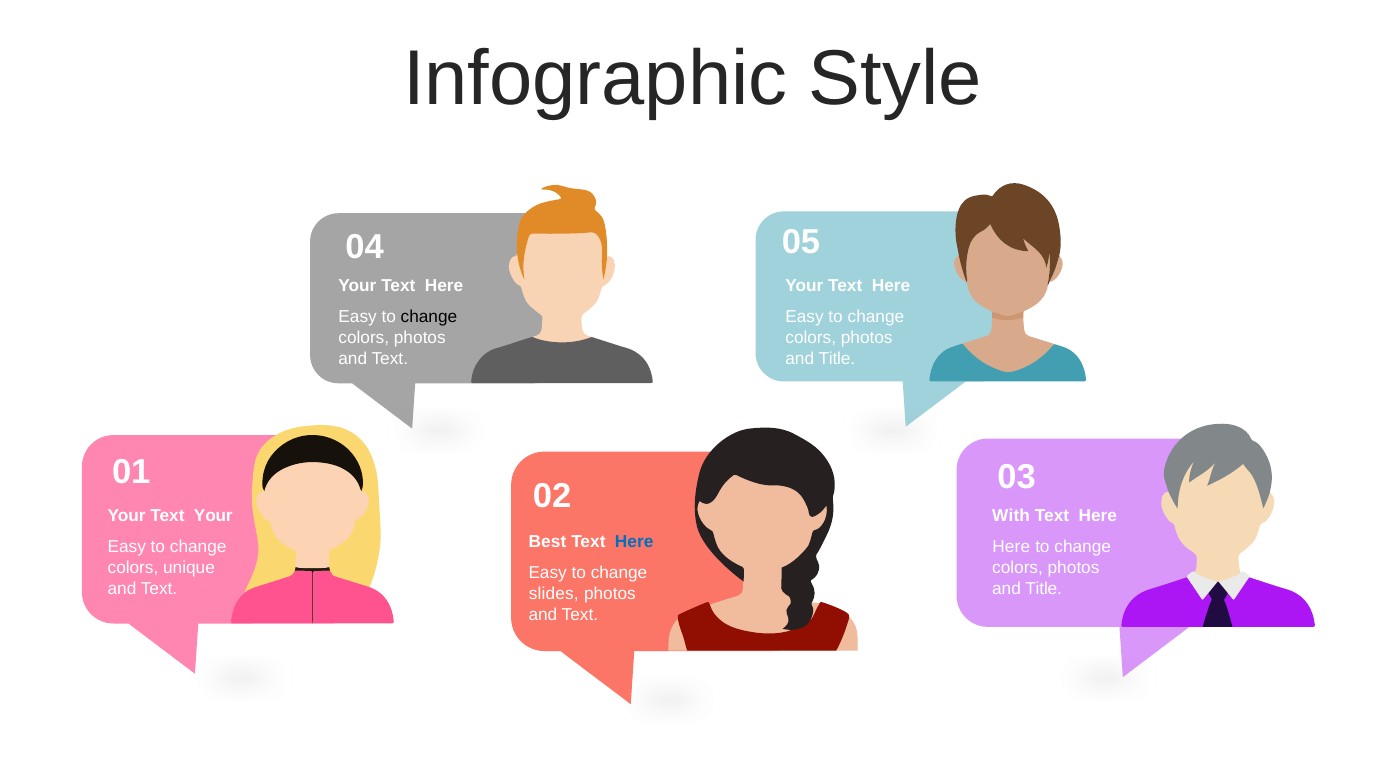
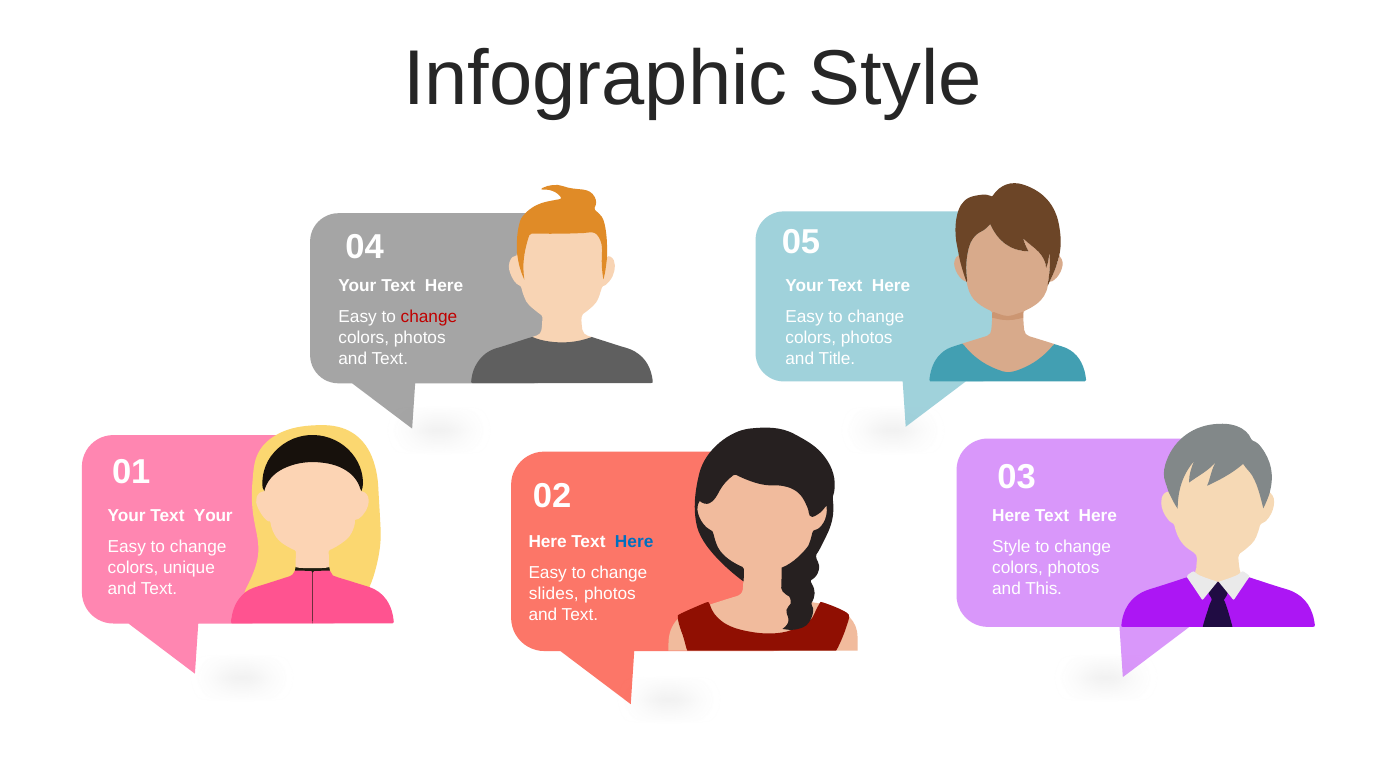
change at (429, 317) colour: black -> red
With at (1011, 516): With -> Here
Best at (547, 542): Best -> Here
Here at (1011, 547): Here -> Style
Title at (1044, 589): Title -> This
